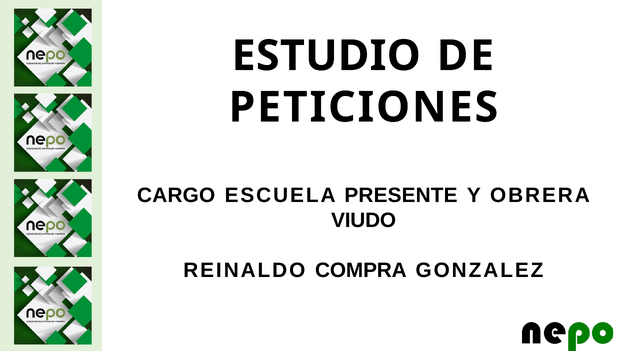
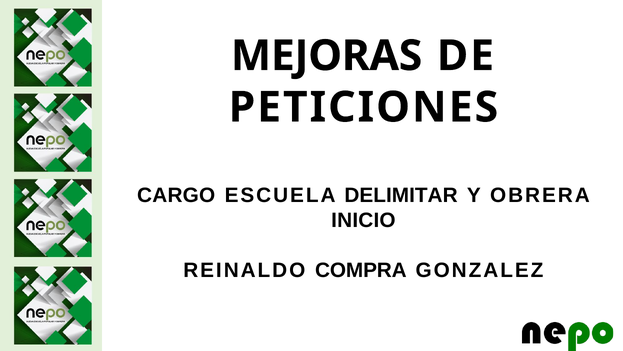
ESTUDIO: ESTUDIO -> MEJORAS
PRESENTE: PRESENTE -> DELIMITAR
VIUDO: VIUDO -> INICIO
